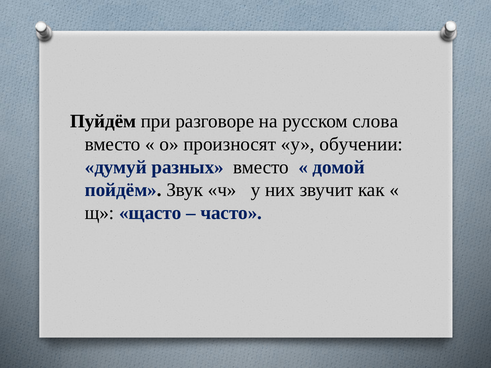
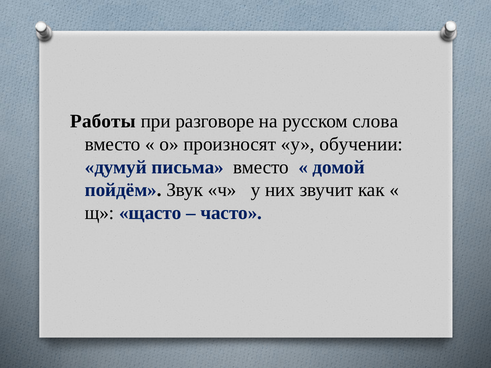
Пуйдём: Пуйдём -> Работы
разных: разных -> письма
